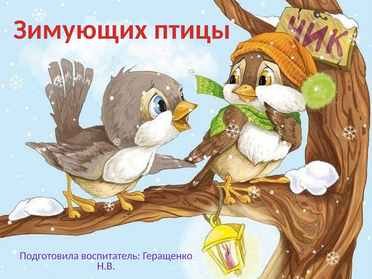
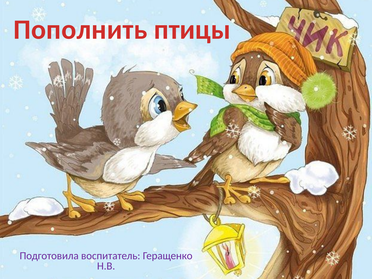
Зимующих: Зимующих -> Пополнить
